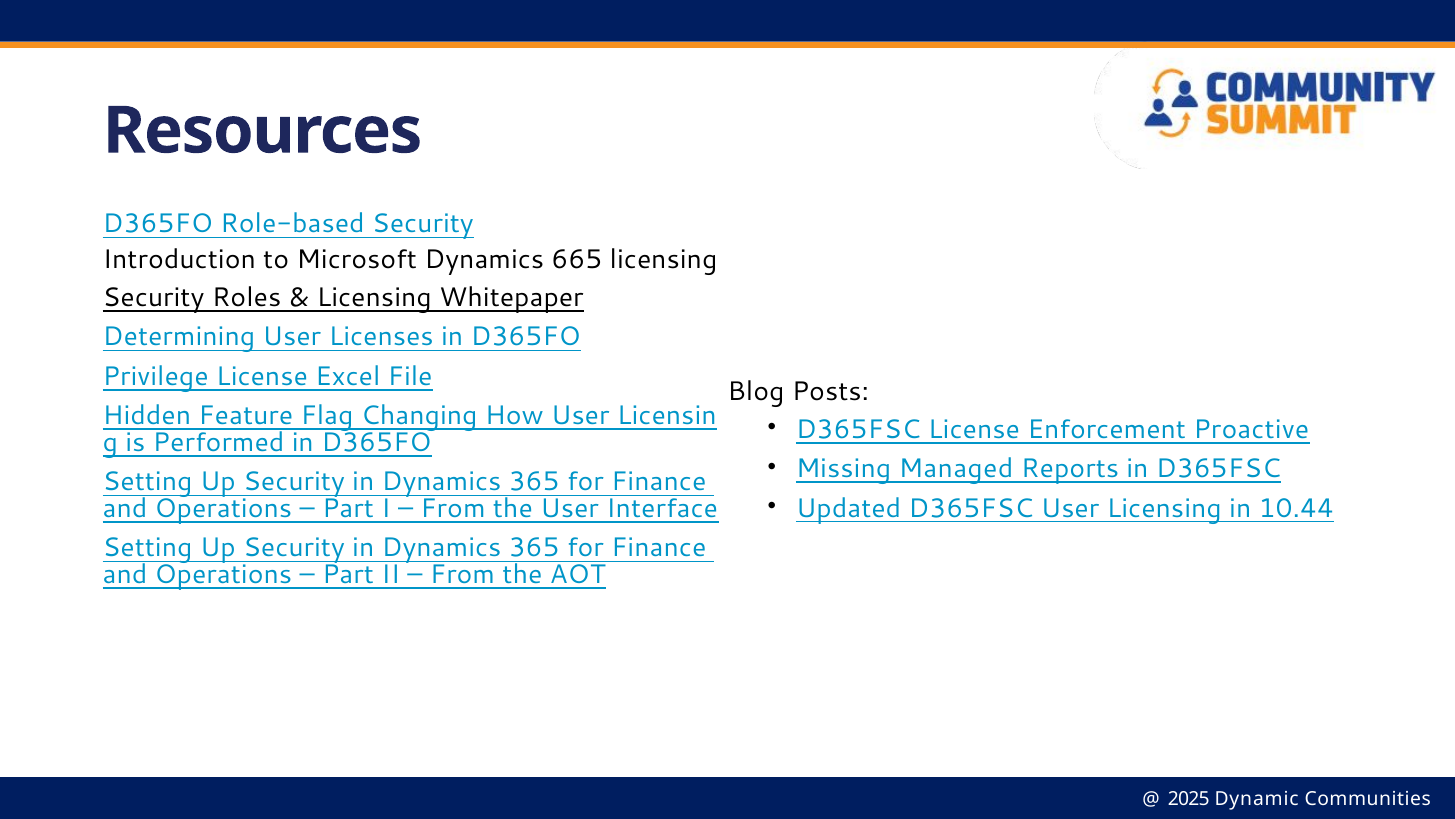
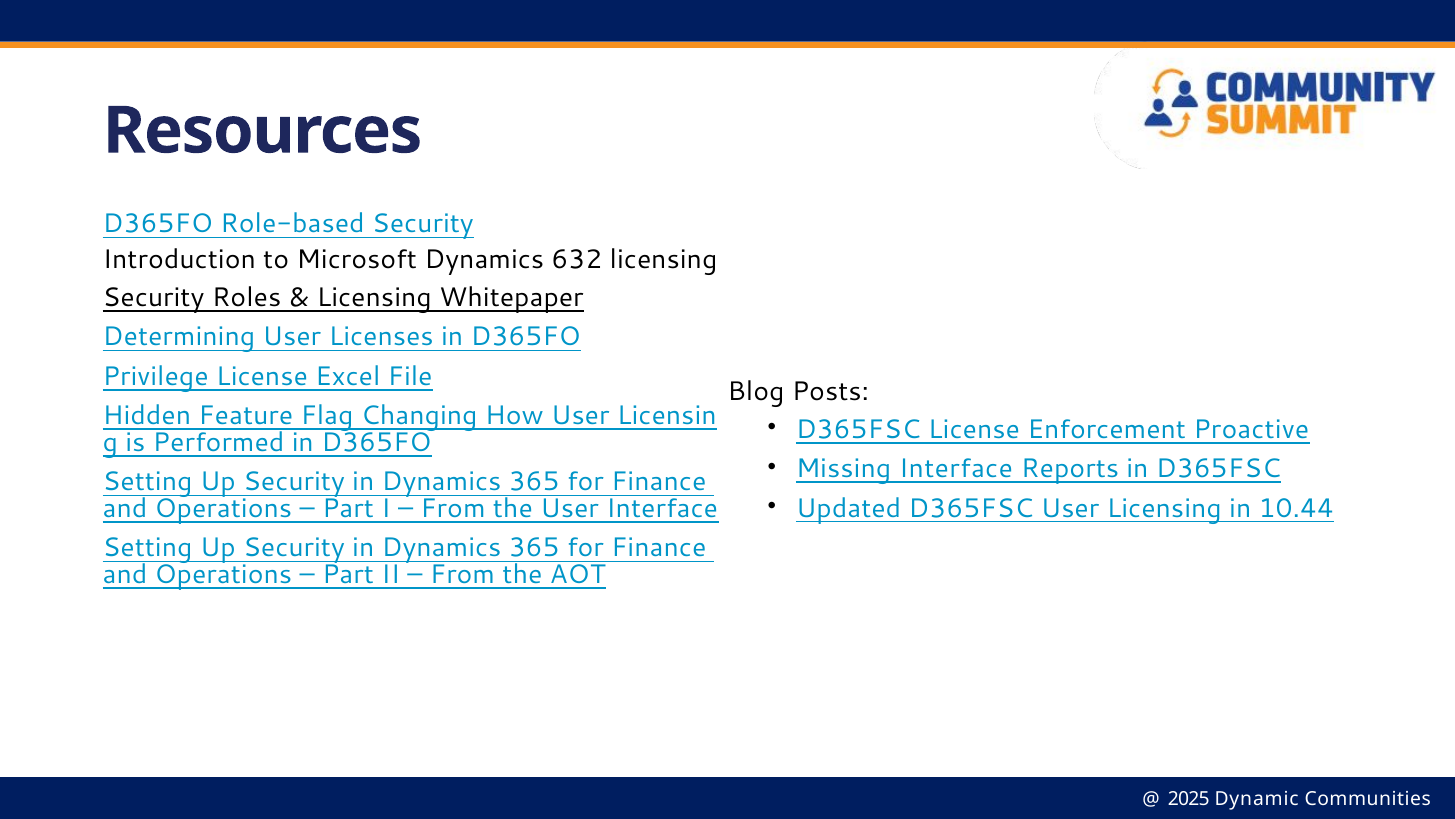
665: 665 -> 632
Missing Managed: Managed -> Interface
